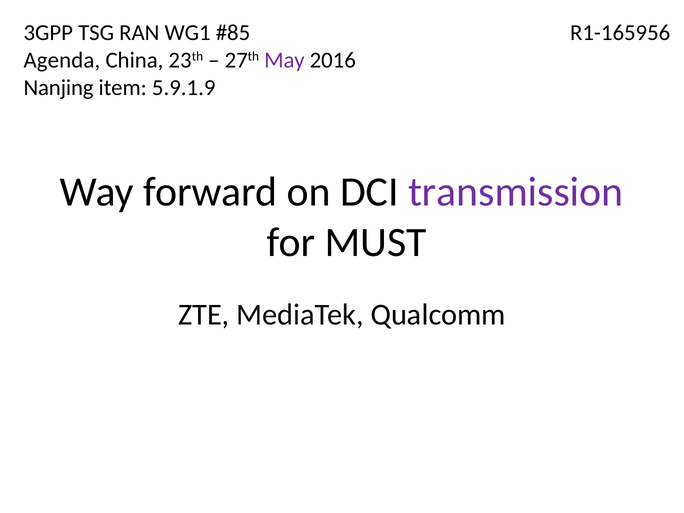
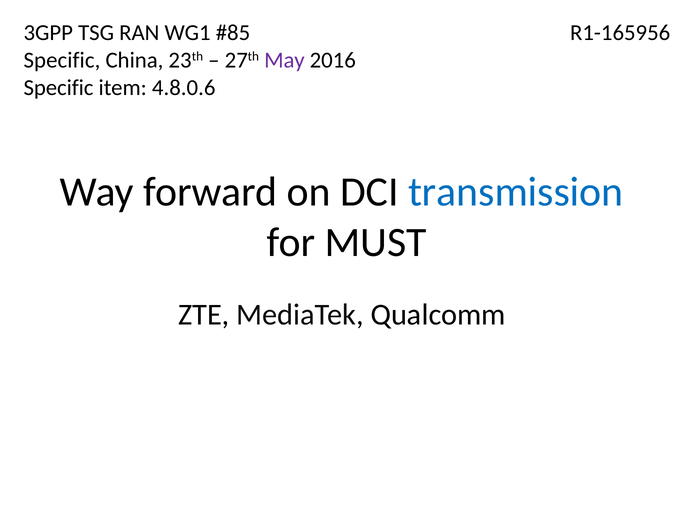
Agenda at (62, 60): Agenda -> Specific
Nanjing at (59, 87): Nanjing -> Specific
5.9.1.9: 5.9.1.9 -> 4.8.0.6
transmission colour: purple -> blue
